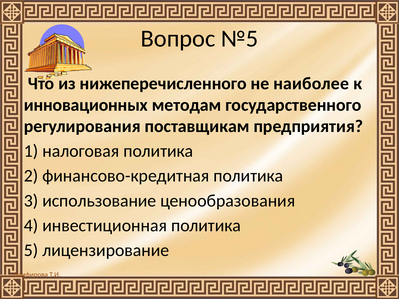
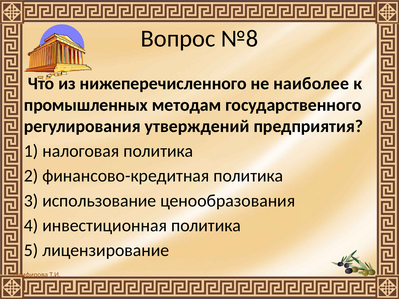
№5: №5 -> №8
инновационных: инновационных -> промышленных
поставщикам: поставщикам -> утверждений
